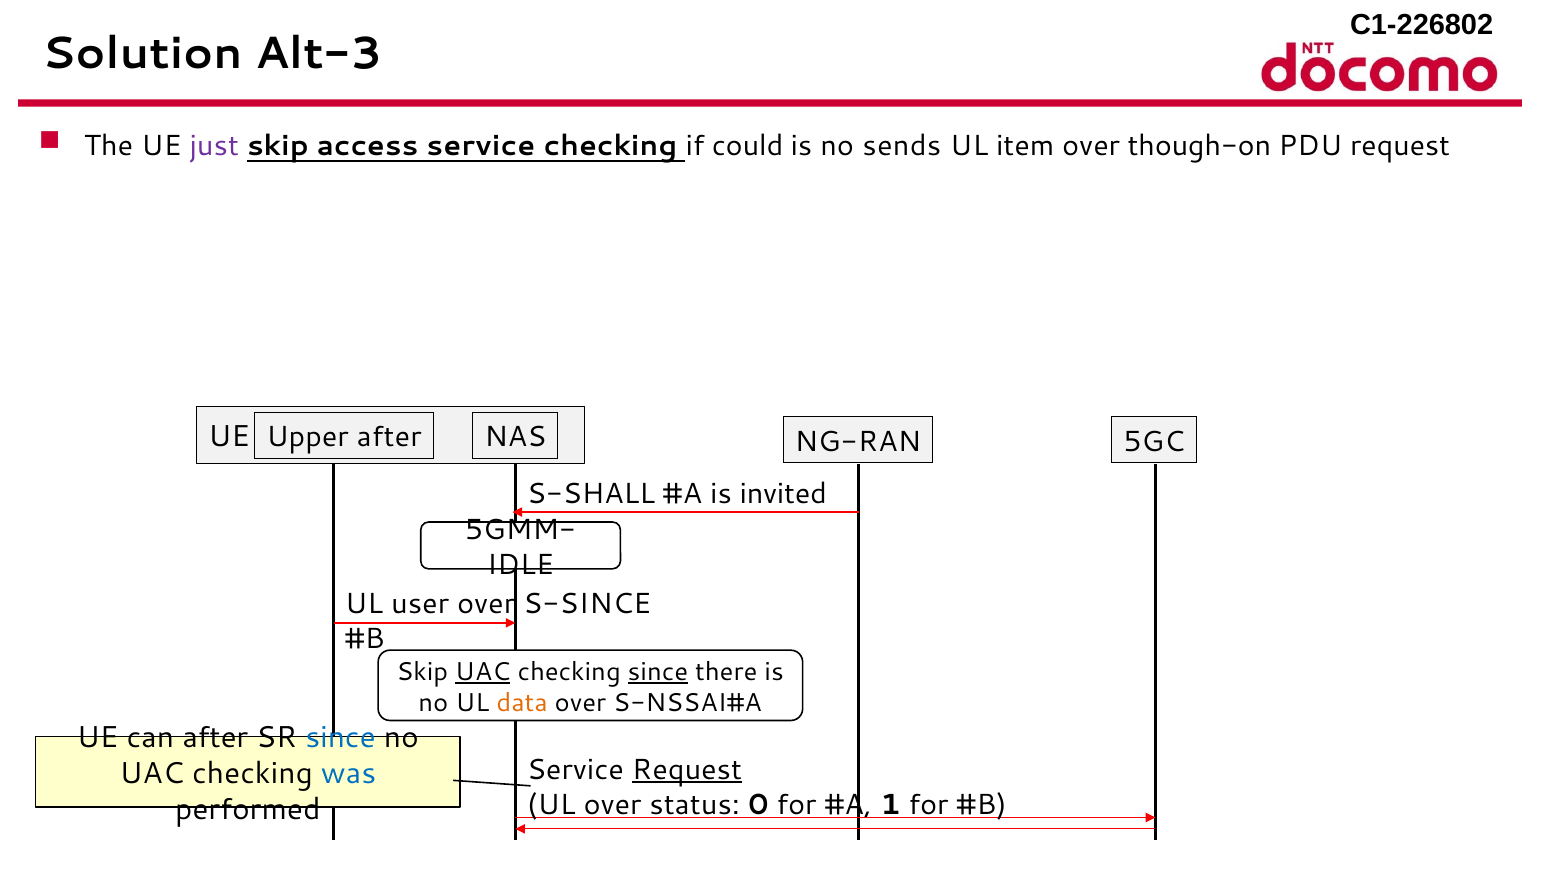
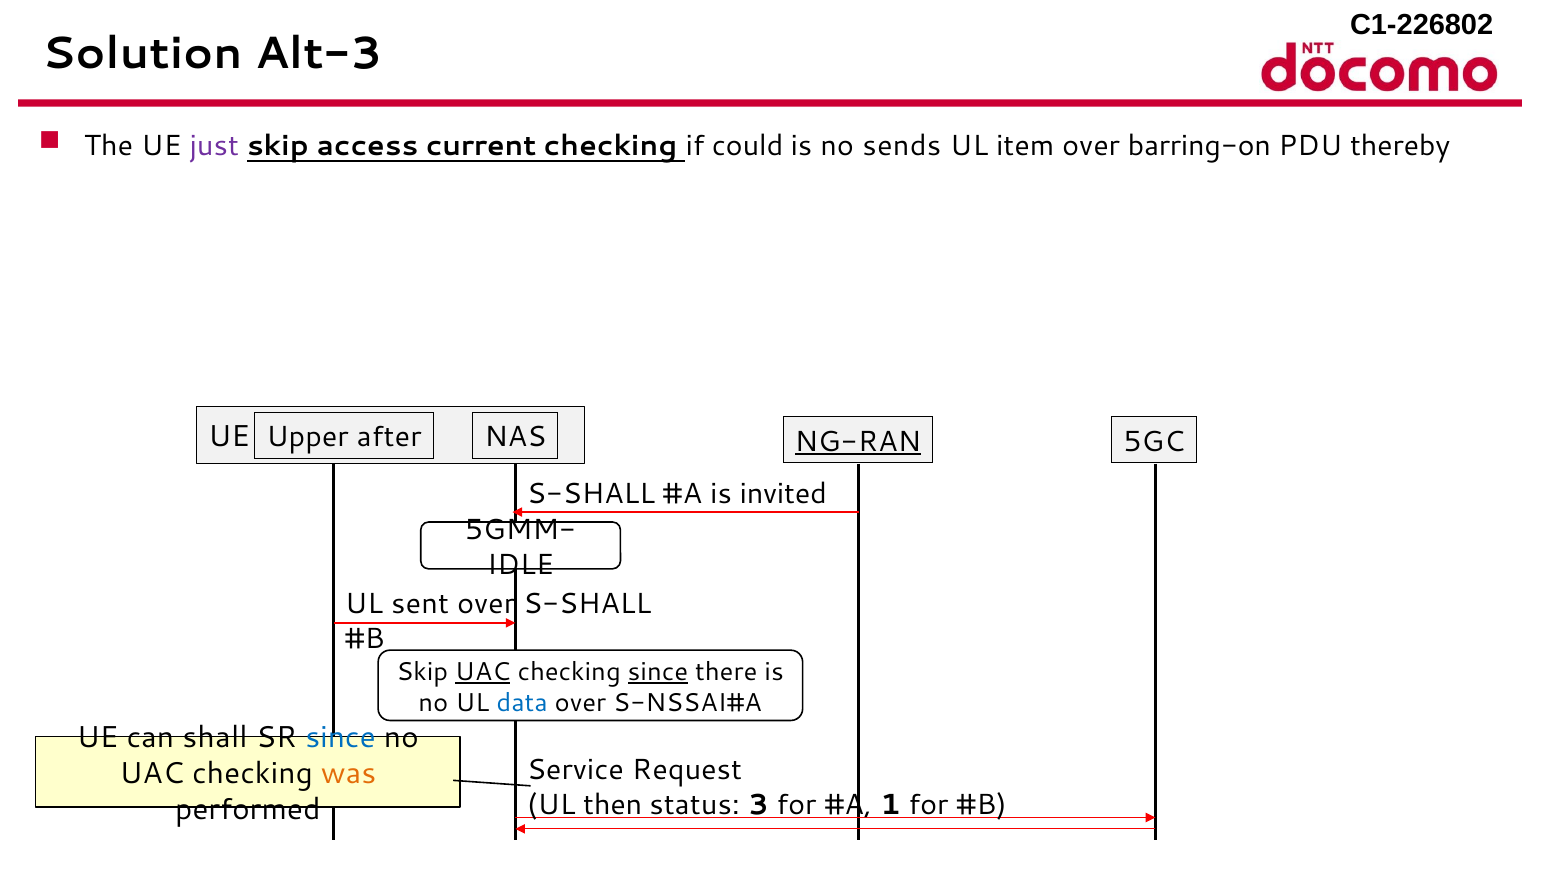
access service: service -> current
though-on: though-on -> barring-on
PDU request: request -> thereby
NG-RAN underline: none -> present
user: user -> sent
over S-SINCE: S-SINCE -> S-SHALL
data colour: orange -> blue
can after: after -> shall
Request at (687, 769) underline: present -> none
was colour: blue -> orange
UL over: over -> then
0: 0 -> 3
